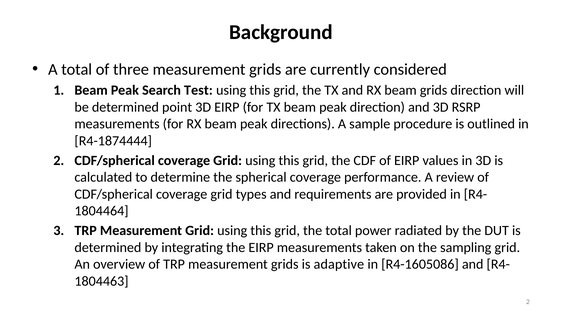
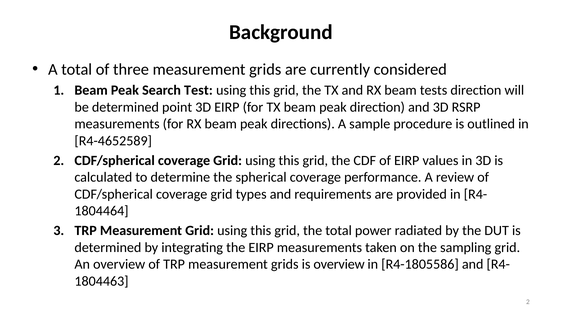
beam grids: grids -> tests
R4-1874444: R4-1874444 -> R4-4652589
is adaptive: adaptive -> overview
R4-1605086: R4-1605086 -> R4-1805586
